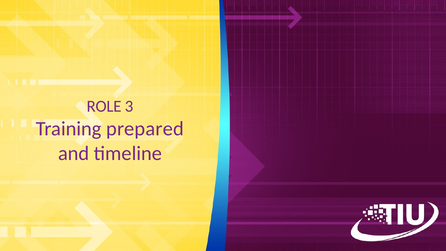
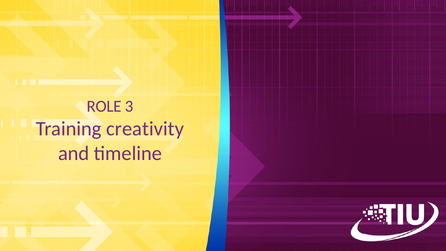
prepared: prepared -> creativity
